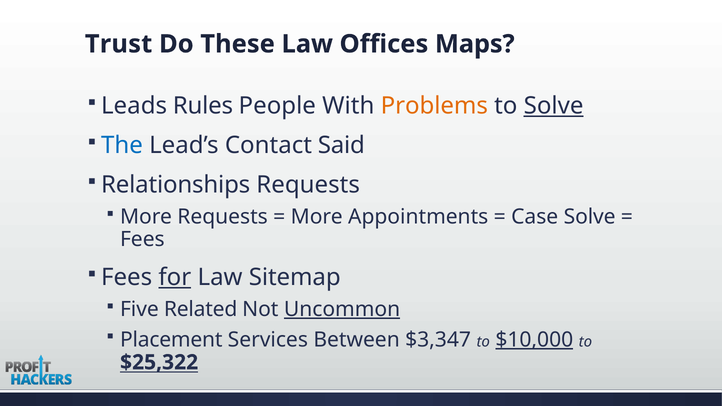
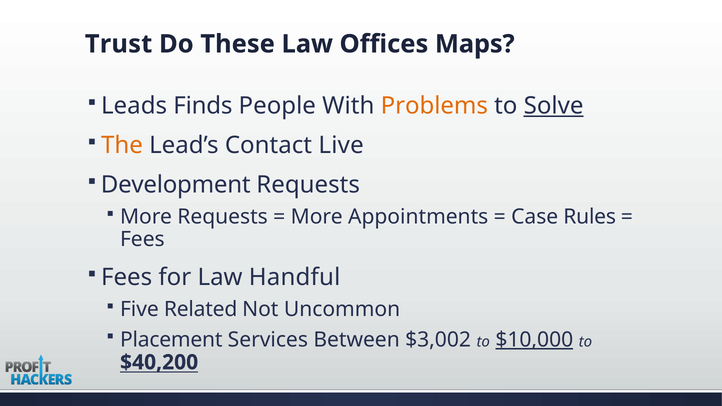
Rules: Rules -> Finds
The colour: blue -> orange
Said: Said -> Live
Relationships: Relationships -> Development
Case Solve: Solve -> Rules
for underline: present -> none
Sitemap: Sitemap -> Handful
Uncommon underline: present -> none
$3,347: $3,347 -> $3,002
$25,322: $25,322 -> $40,200
